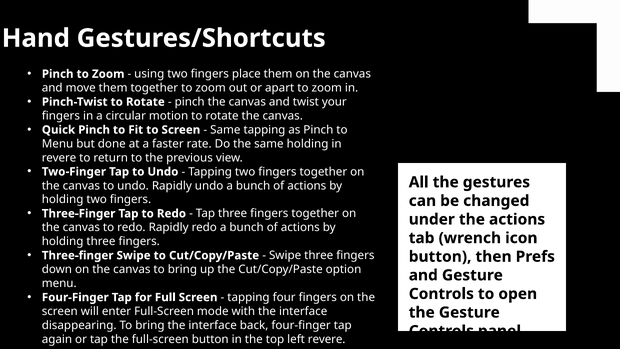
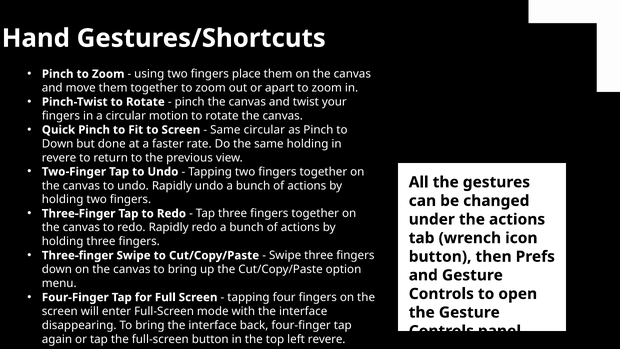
Same tapping: tapping -> circular
Menu at (58, 144): Menu -> Down
